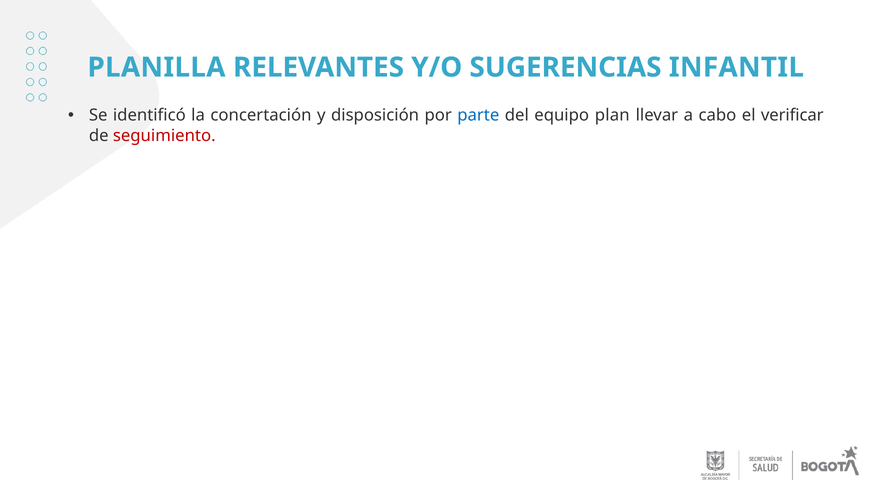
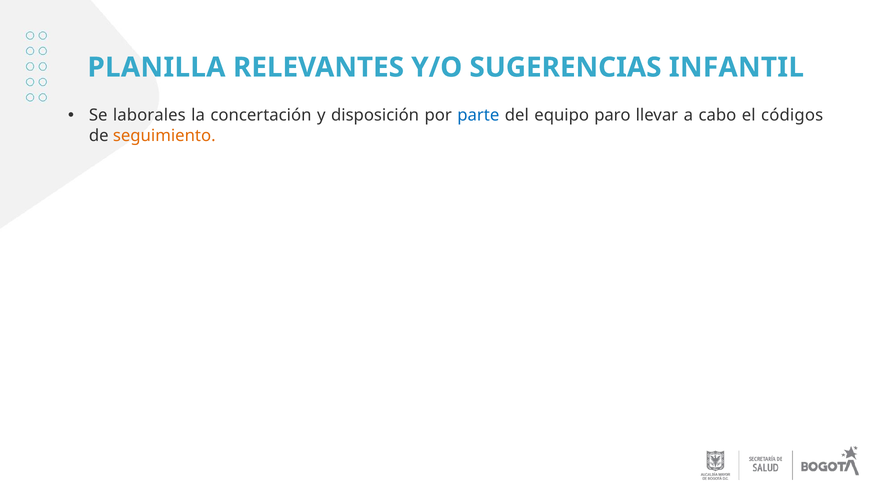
identificó: identificó -> laborales
plan: plan -> paro
verificar: verificar -> códigos
seguimiento colour: red -> orange
